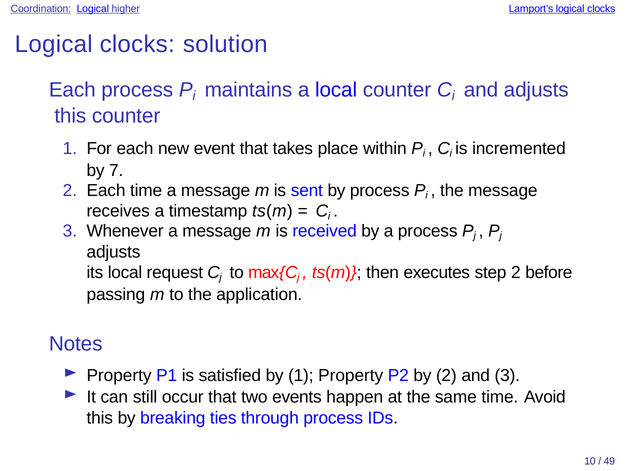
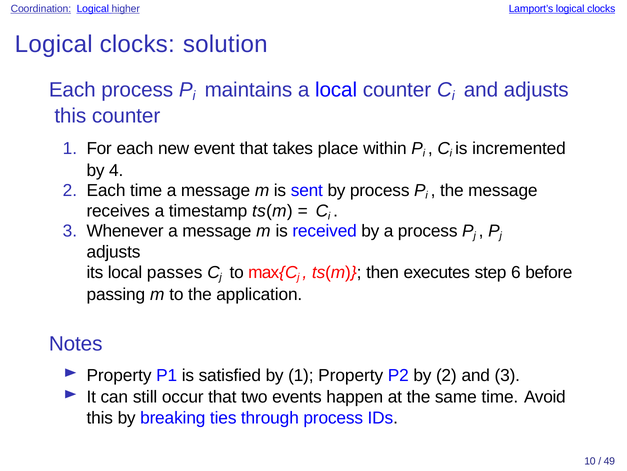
7: 7 -> 4
request: request -> passes
step 2: 2 -> 6
